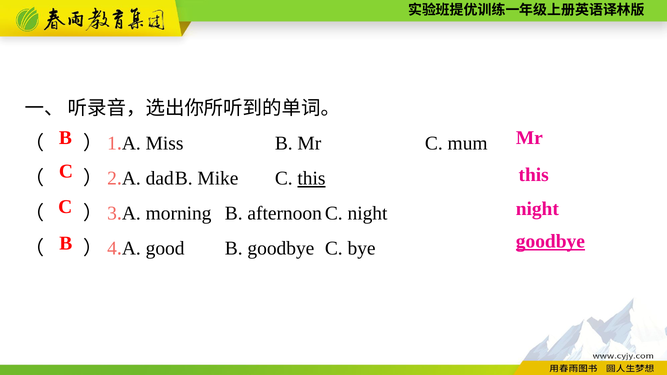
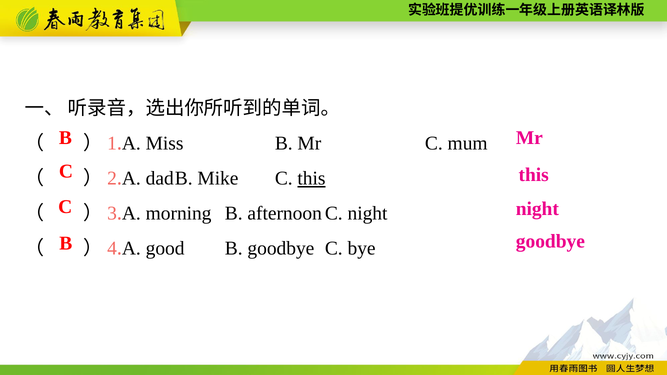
goodbye at (550, 241) underline: present -> none
